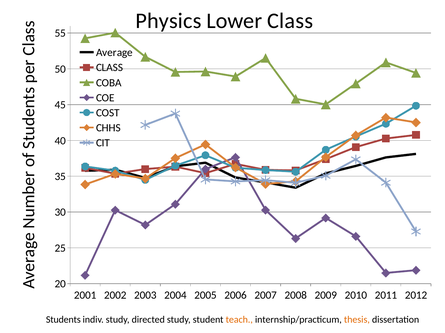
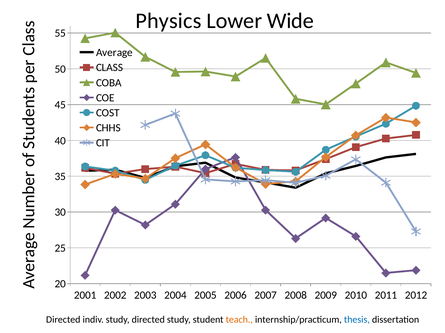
Lower Class: Class -> Wide
Students at (63, 320): Students -> Directed
thesis colour: orange -> blue
